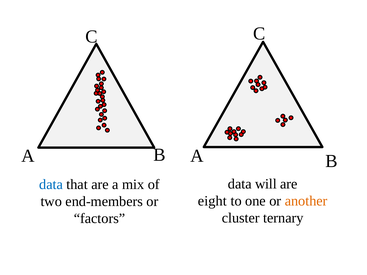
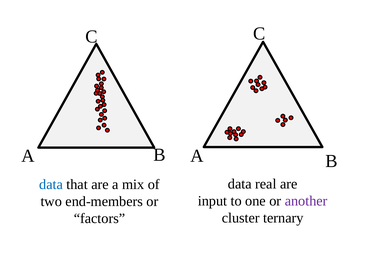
will: will -> real
eight: eight -> input
another colour: orange -> purple
